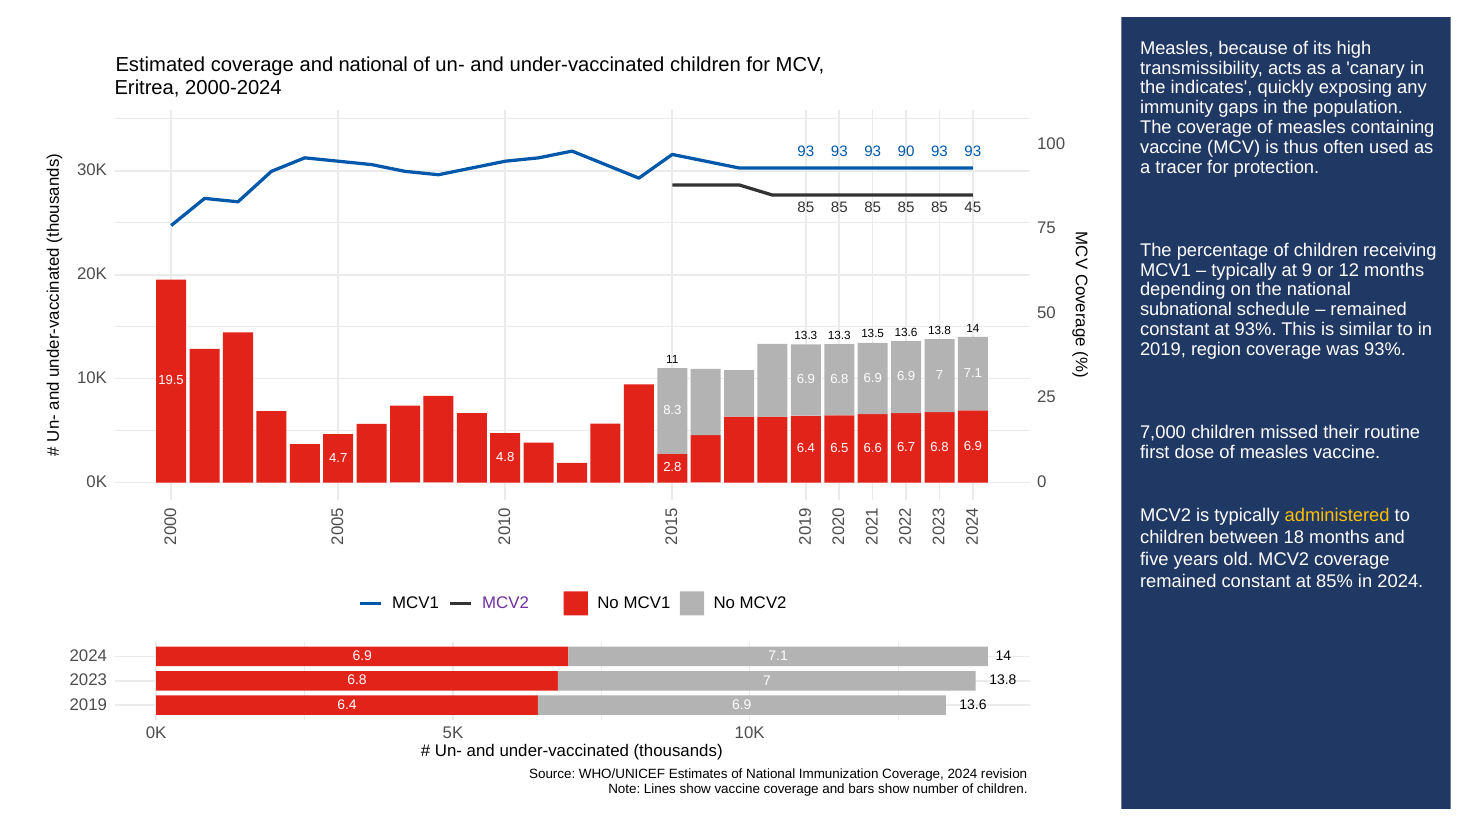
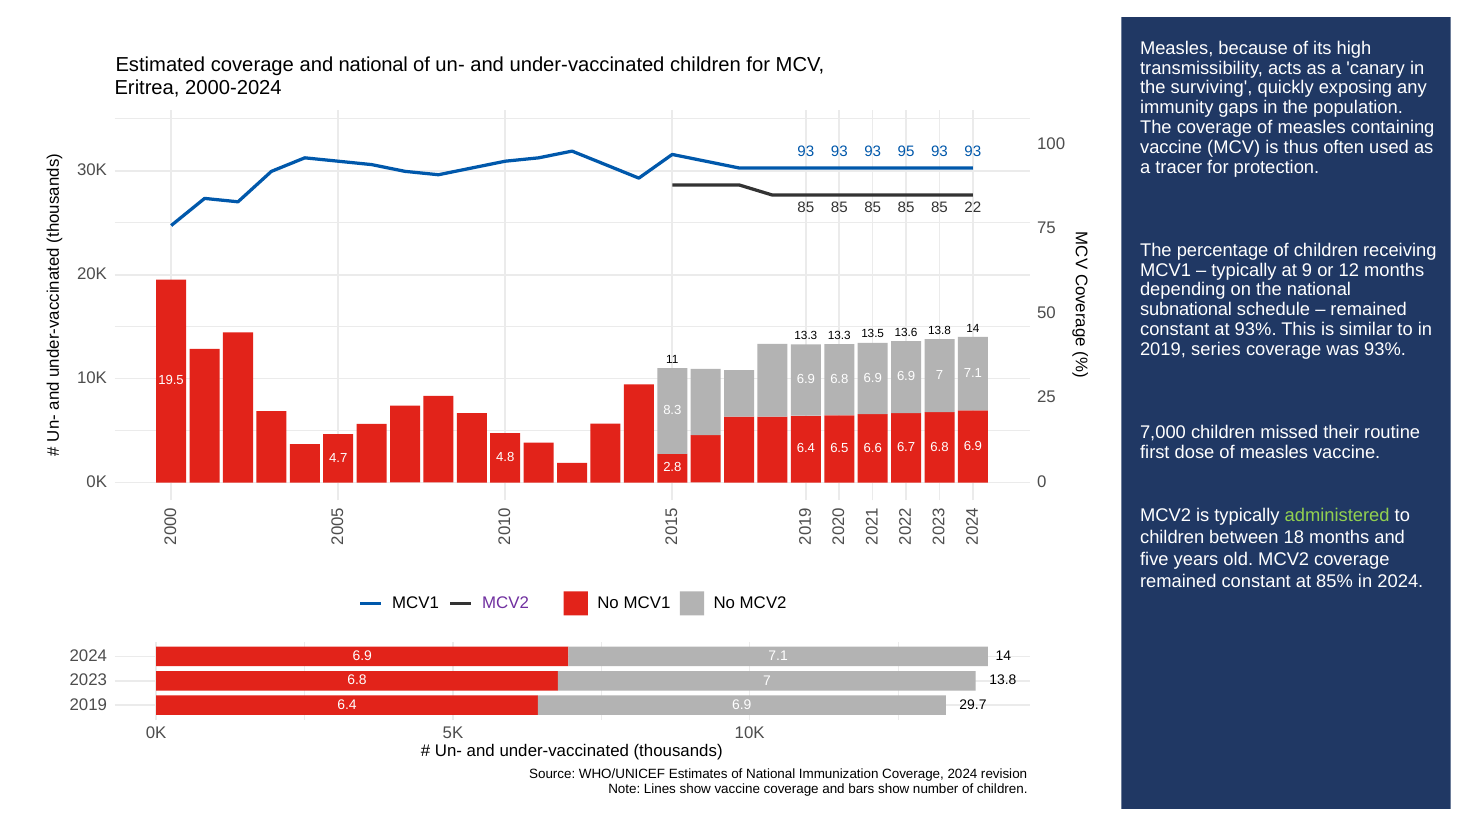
indicates: indicates -> surviving
90: 90 -> 95
45: 45 -> 22
region: region -> series
administered colour: yellow -> light green
13.6 at (973, 705): 13.6 -> 29.7
